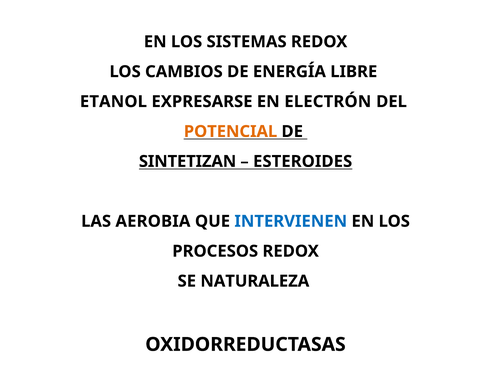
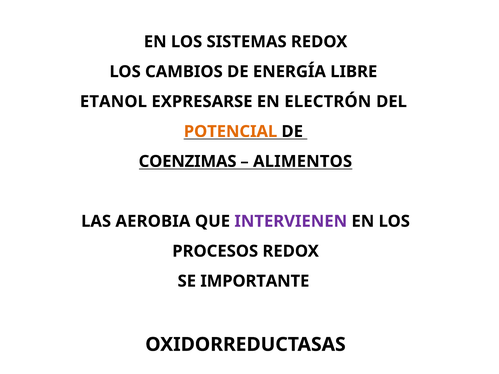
SINTETIZAN: SINTETIZAN -> COENZIMAS
ESTEROIDES: ESTEROIDES -> ALIMENTOS
INTERVIENEN colour: blue -> purple
NATURALEZA: NATURALEZA -> IMPORTANTE
